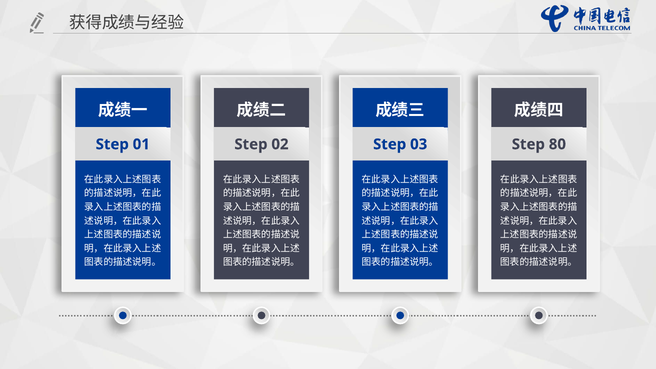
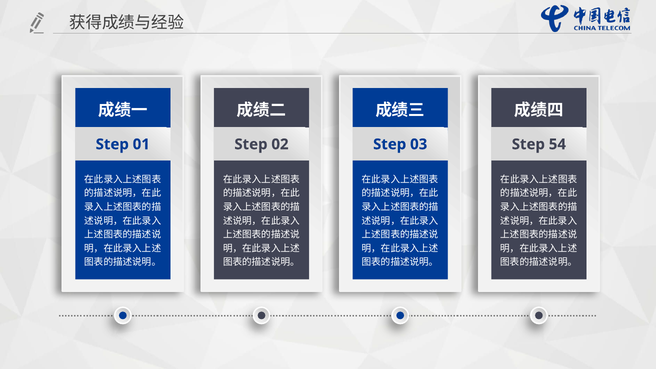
80: 80 -> 54
